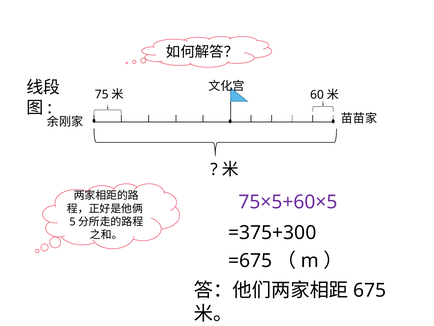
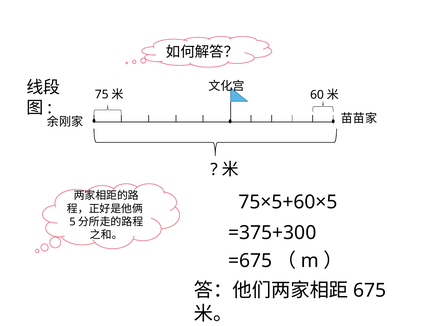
75×5+60×5 colour: purple -> black
